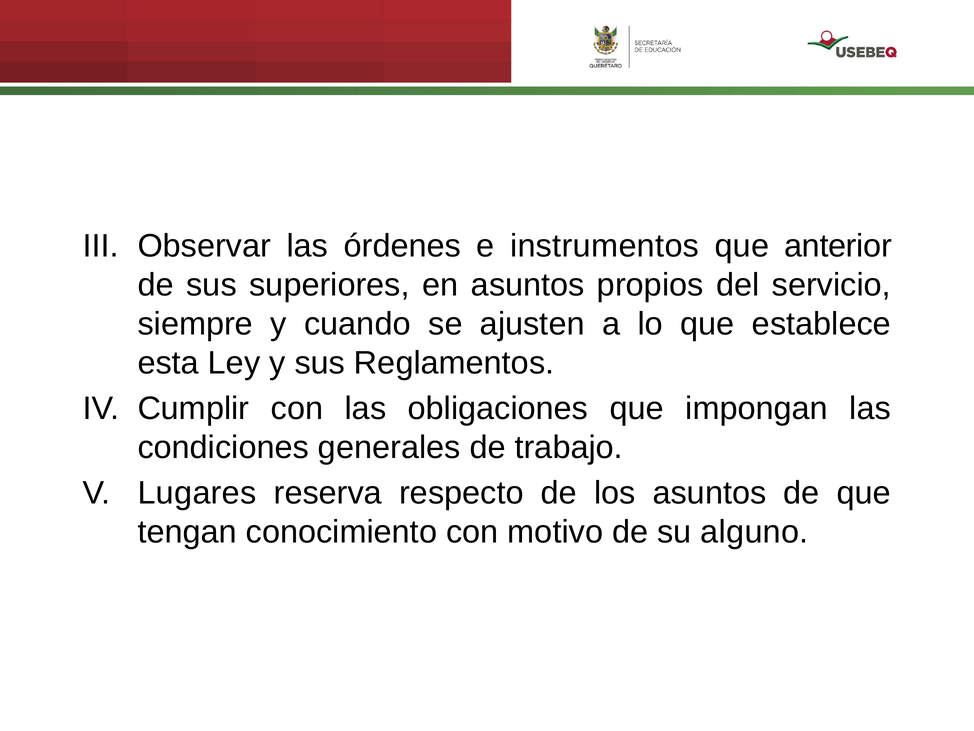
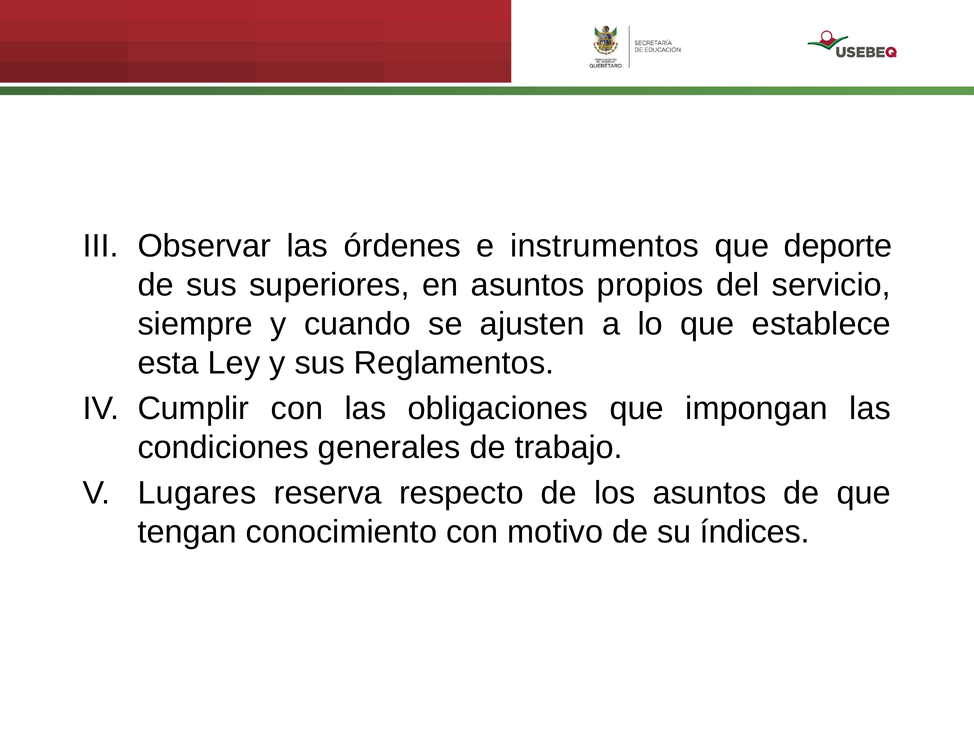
anterior: anterior -> deporte
alguno: alguno -> índices
